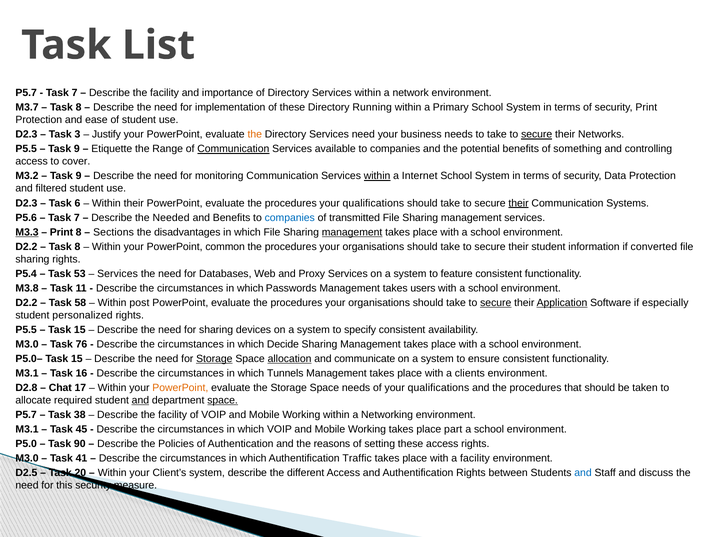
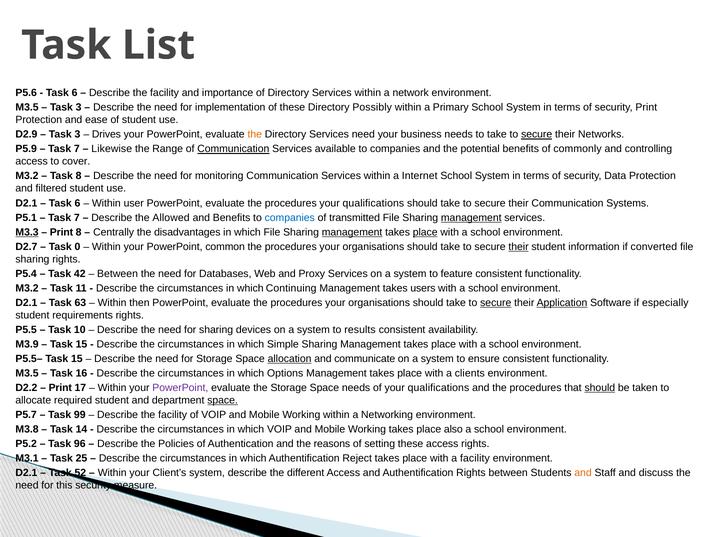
P5.7 at (26, 93): P5.7 -> P5.6
7 at (75, 93): 7 -> 6
M3.7 at (27, 107): M3.7 -> M3.5
8 at (79, 107): 8 -> 3
Running: Running -> Possibly
D2.3 at (26, 134): D2.3 -> D2.9
Justify: Justify -> Drives
P5.5 at (26, 149): P5.5 -> P5.9
9 at (77, 149): 9 -> 7
Etiquette: Etiquette -> Likewise
something: something -> commonly
9 at (79, 176): 9 -> 8
within at (377, 176) underline: present -> none
D2.3 at (26, 203): D2.3 -> D2.1
Within their: their -> user
their at (519, 203) underline: present -> none
P5.6: P5.6 -> P5.1
Needed: Needed -> Allowed
management at (471, 218) underline: none -> present
Sections: Sections -> Centrally
place at (425, 232) underline: none -> present
D2.2 at (26, 247): D2.2 -> D2.7
8 at (77, 247): 8 -> 0
their at (519, 247) underline: none -> present
53: 53 -> 42
Services at (118, 274): Services -> Between
M3.8 at (27, 288): M3.8 -> M3.2
Passwords: Passwords -> Continuing
D2.2 at (26, 303): D2.2 -> D2.1
58: 58 -> 63
post: post -> then
personalized: personalized -> requirements
15 at (80, 330): 15 -> 10
specify: specify -> results
M3.0 at (27, 344): M3.0 -> M3.9
76 at (82, 344): 76 -> 15
Decide: Decide -> Simple
P5.0–: P5.0– -> P5.5–
Storage at (214, 359) underline: present -> none
M3.1 at (27, 373): M3.1 -> M3.5
Tunnels: Tunnels -> Options
D2.8: D2.8 -> D2.2
Chat at (60, 388): Chat -> Print
PowerPoint at (180, 388) colour: orange -> purple
should at (600, 388) underline: none -> present
and at (140, 400) underline: present -> none
38: 38 -> 99
M3.1 at (27, 429): M3.1 -> M3.8
45: 45 -> 14
part: part -> also
P5.0: P5.0 -> P5.2
90: 90 -> 96
M3.0 at (27, 458): M3.0 -> M3.1
41: 41 -> 25
Traffic: Traffic -> Reject
D2.5 at (26, 473): D2.5 -> D2.1
20: 20 -> 52
and at (583, 473) colour: blue -> orange
